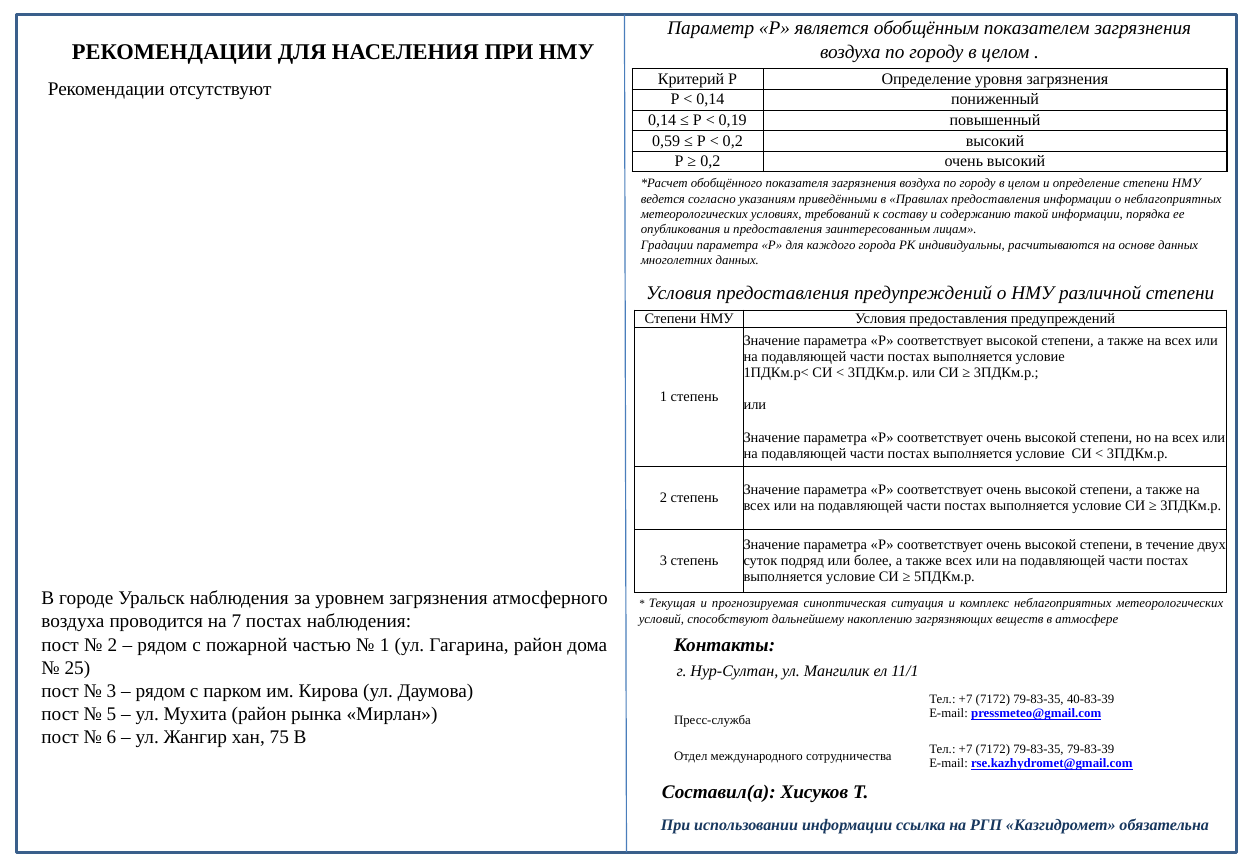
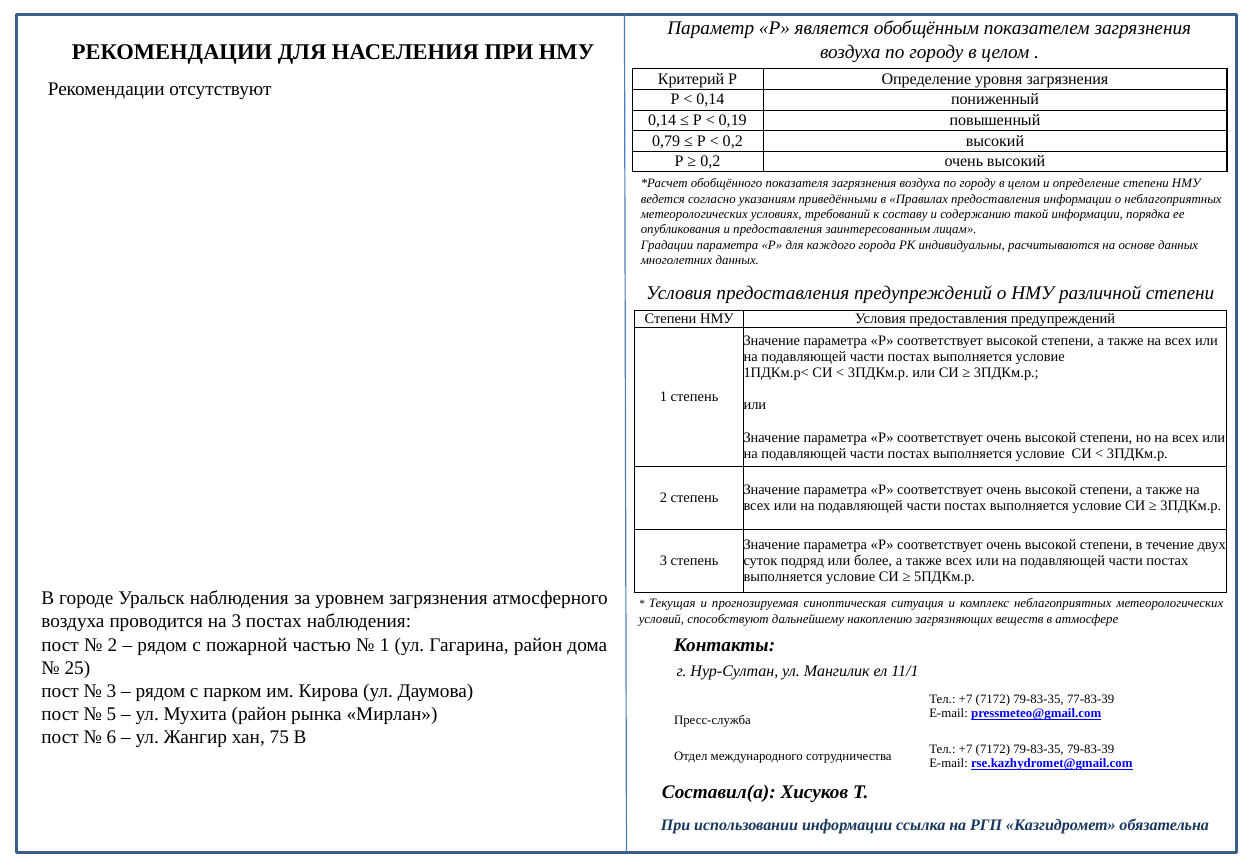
0,59: 0,59 -> 0,79
на 7: 7 -> 3
40-83-39: 40-83-39 -> 77-83-39
